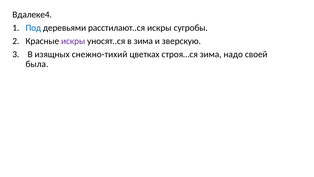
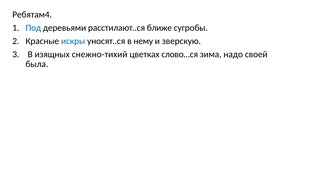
Вдалеке4: Вдалеке4 -> Ребятам4
расстилают..ся искры: искры -> ближе
искры at (73, 41) colour: purple -> blue
в зима: зима -> нему
строя…ся: строя…ся -> слово…ся
